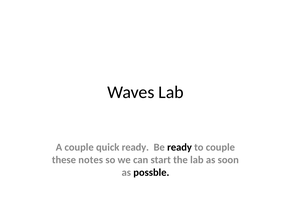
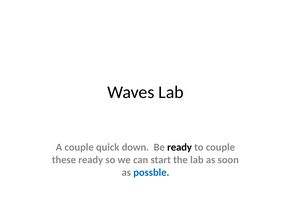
quick ready: ready -> down
these notes: notes -> ready
possble colour: black -> blue
